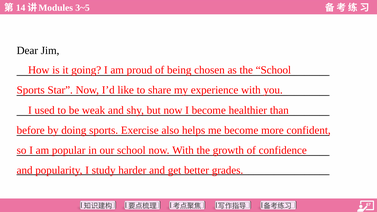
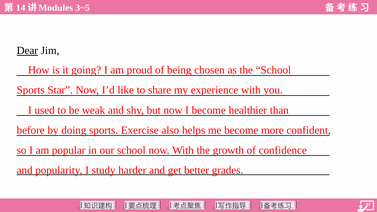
Dear underline: none -> present
